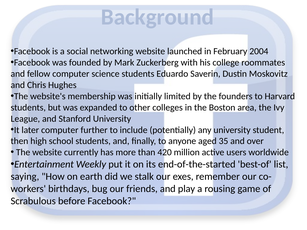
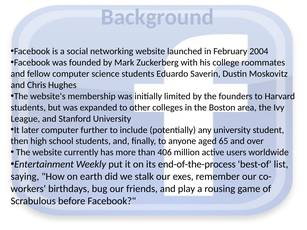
35: 35 -> 65
420: 420 -> 406
end-of-the-started: end-of-the-started -> end-of-the-process
